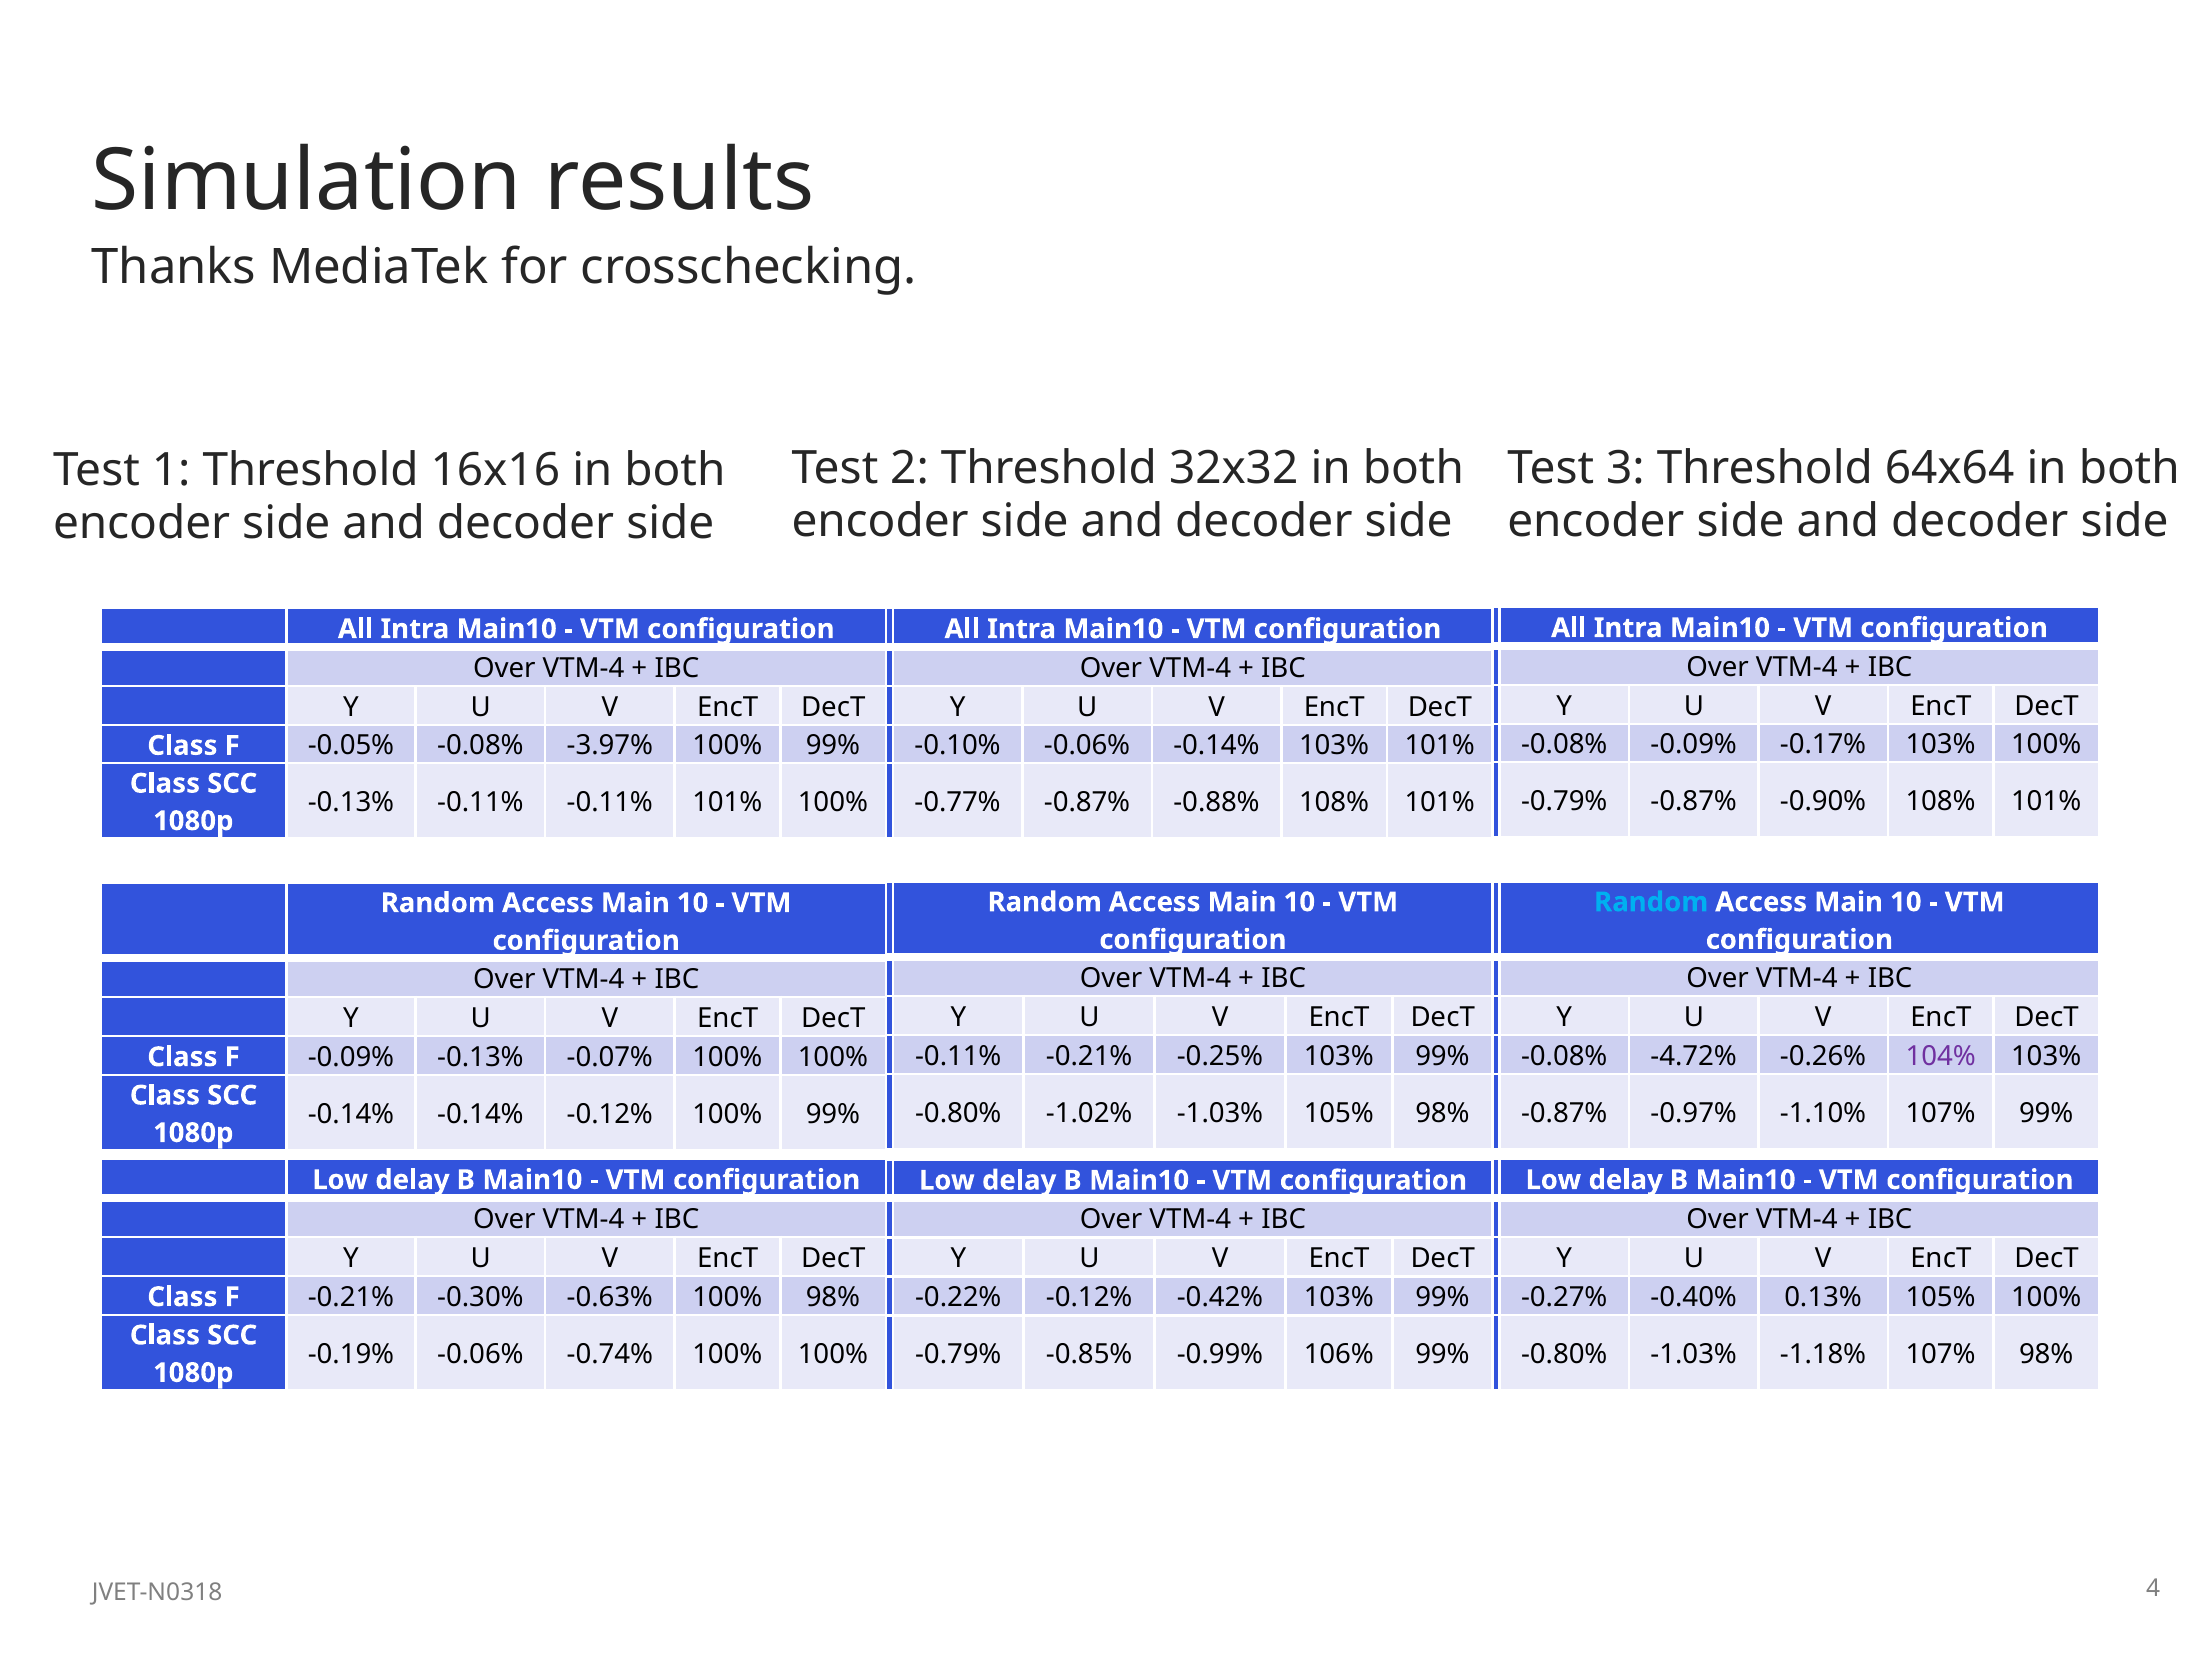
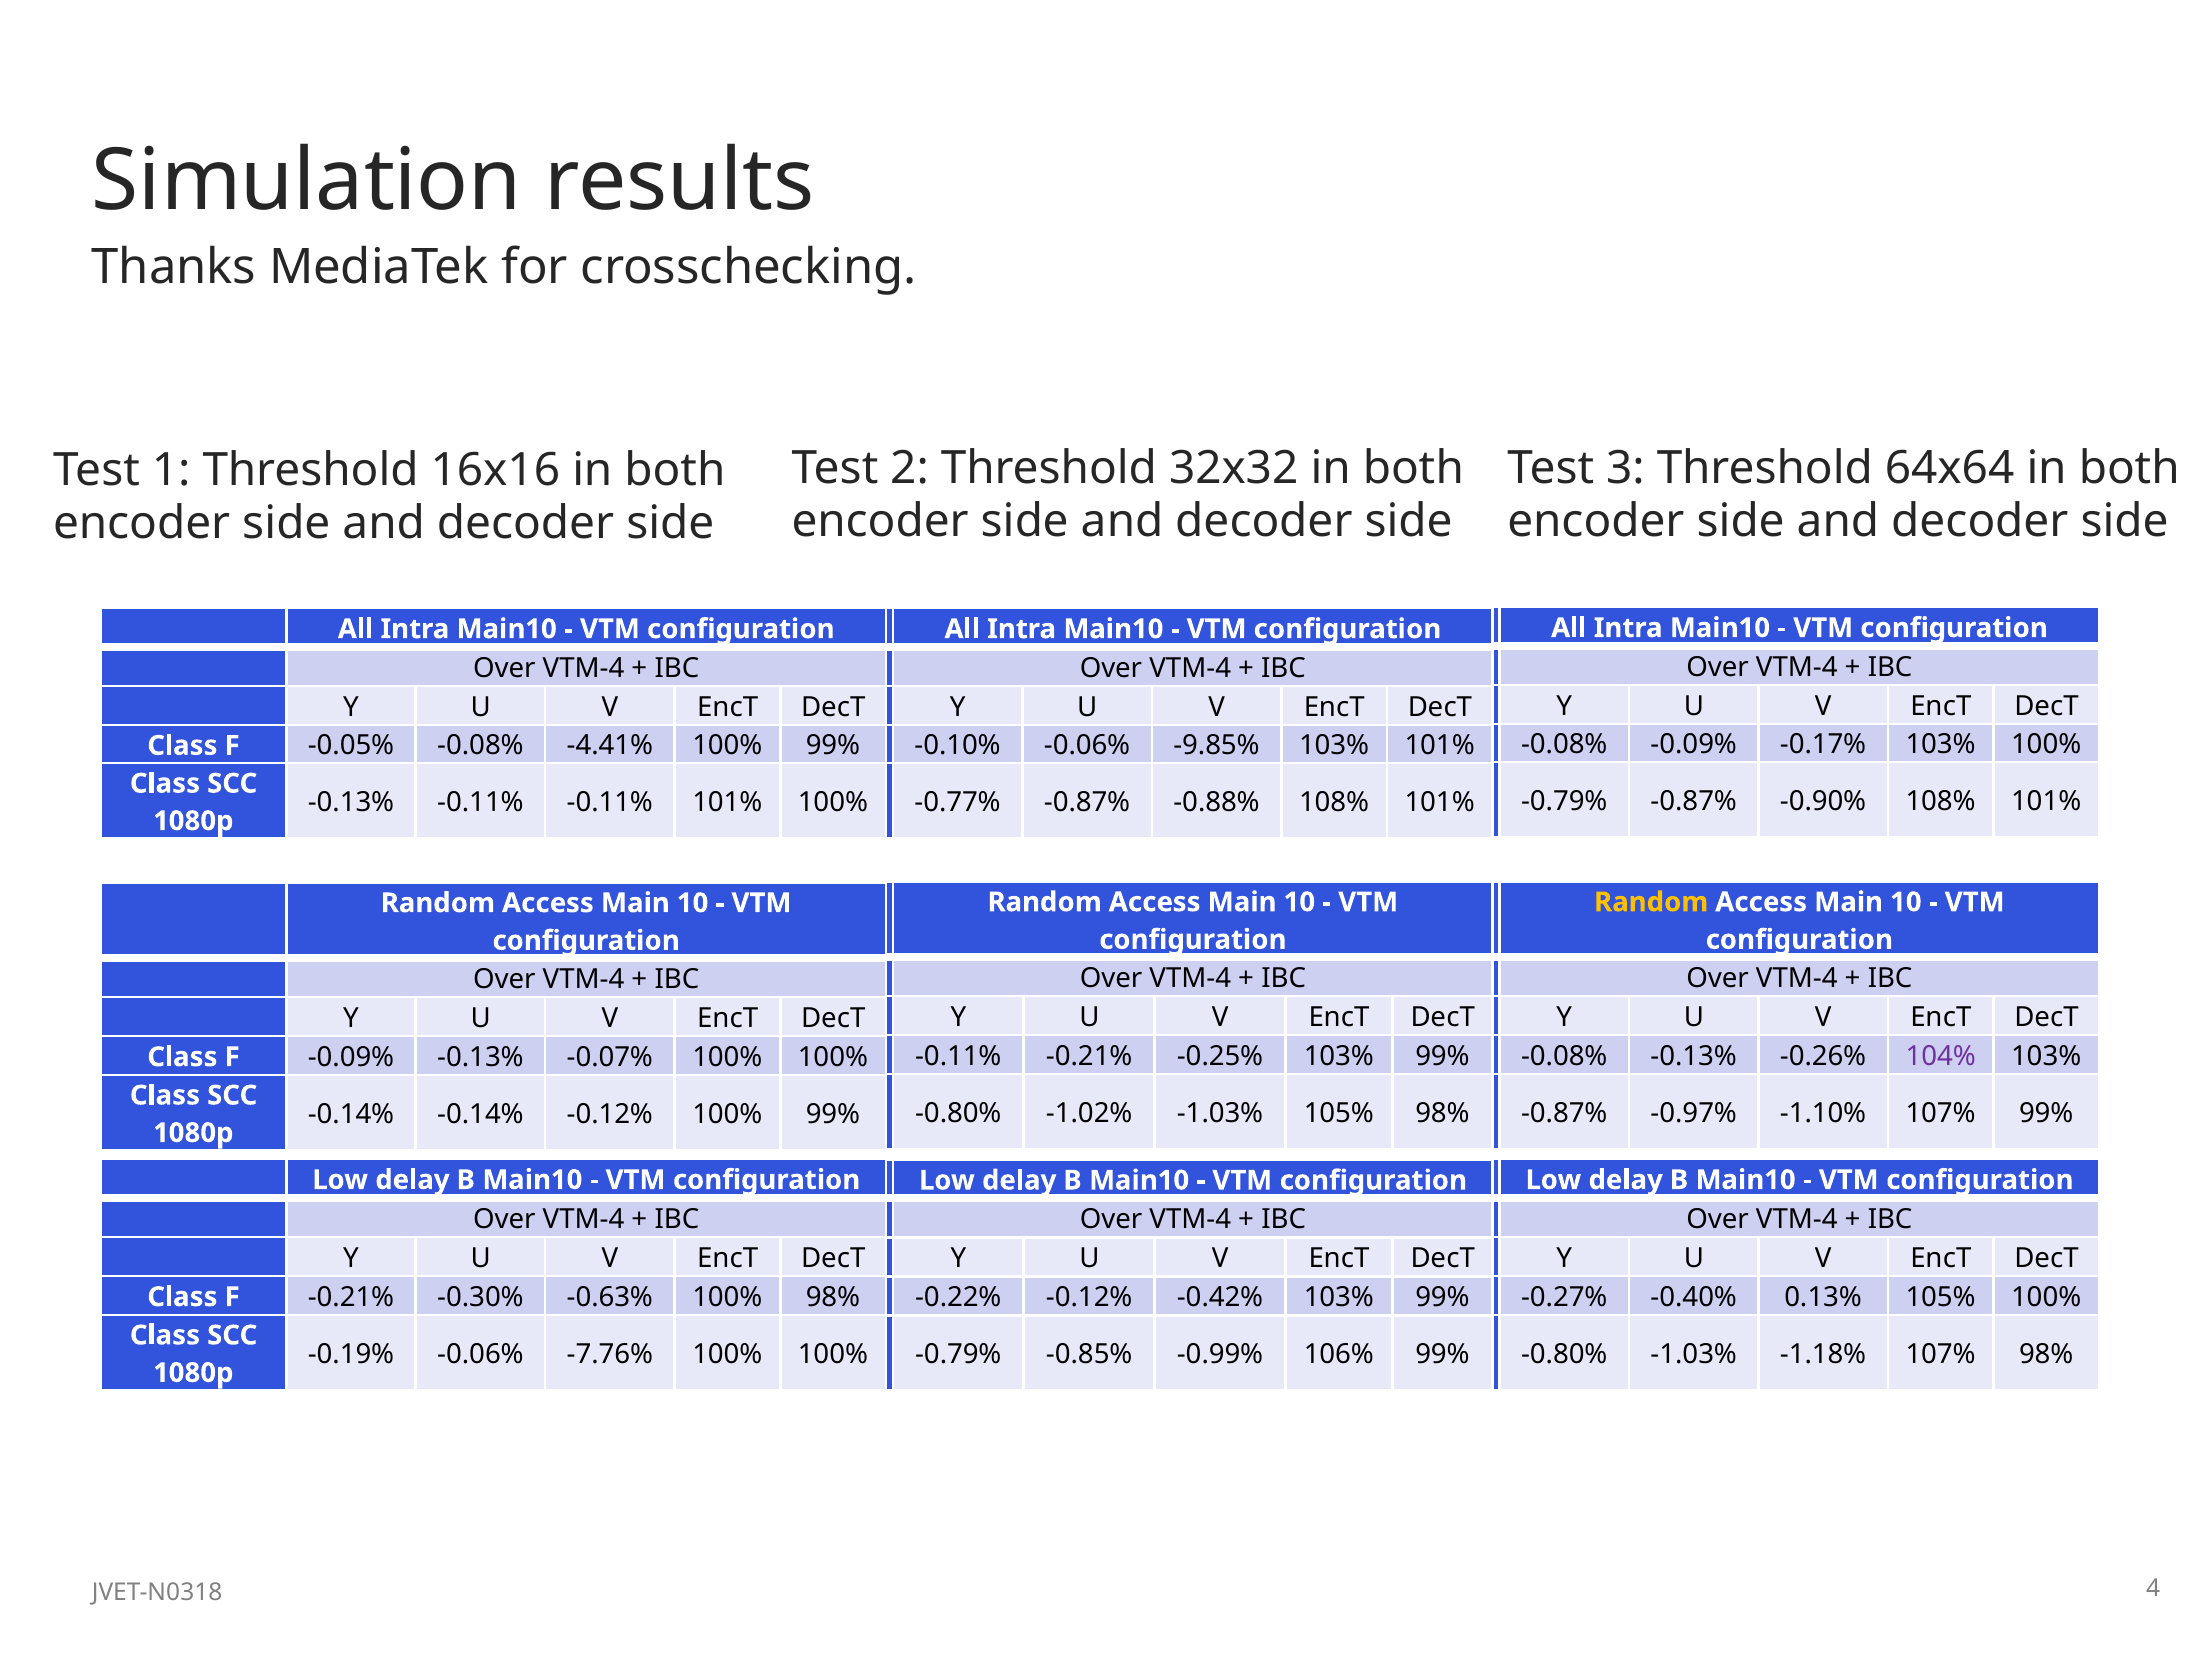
-3.97%: -3.97% -> -4.41%
-0.06% -0.14%: -0.14% -> -9.85%
Random at (1651, 902) colour: light blue -> yellow
-0.08% -4.72%: -4.72% -> -0.13%
-0.74%: -0.74% -> -7.76%
